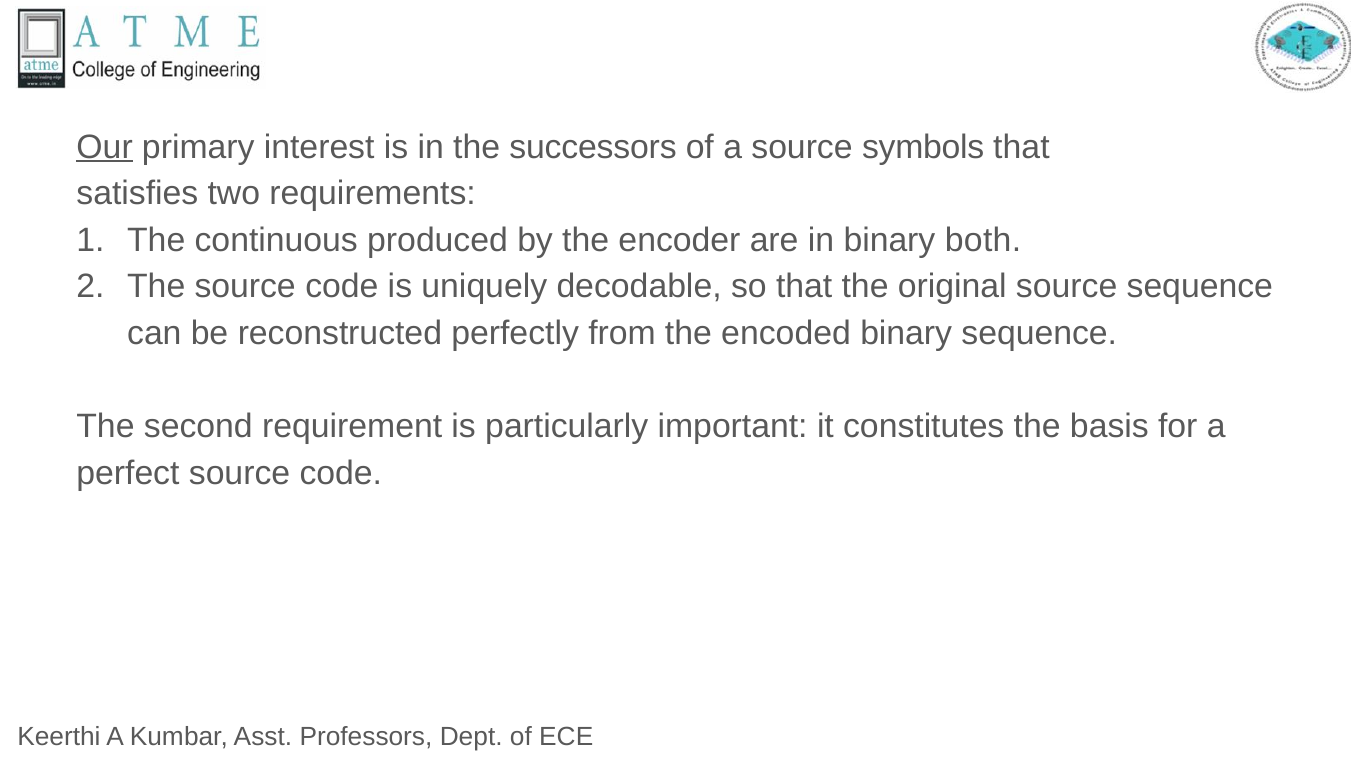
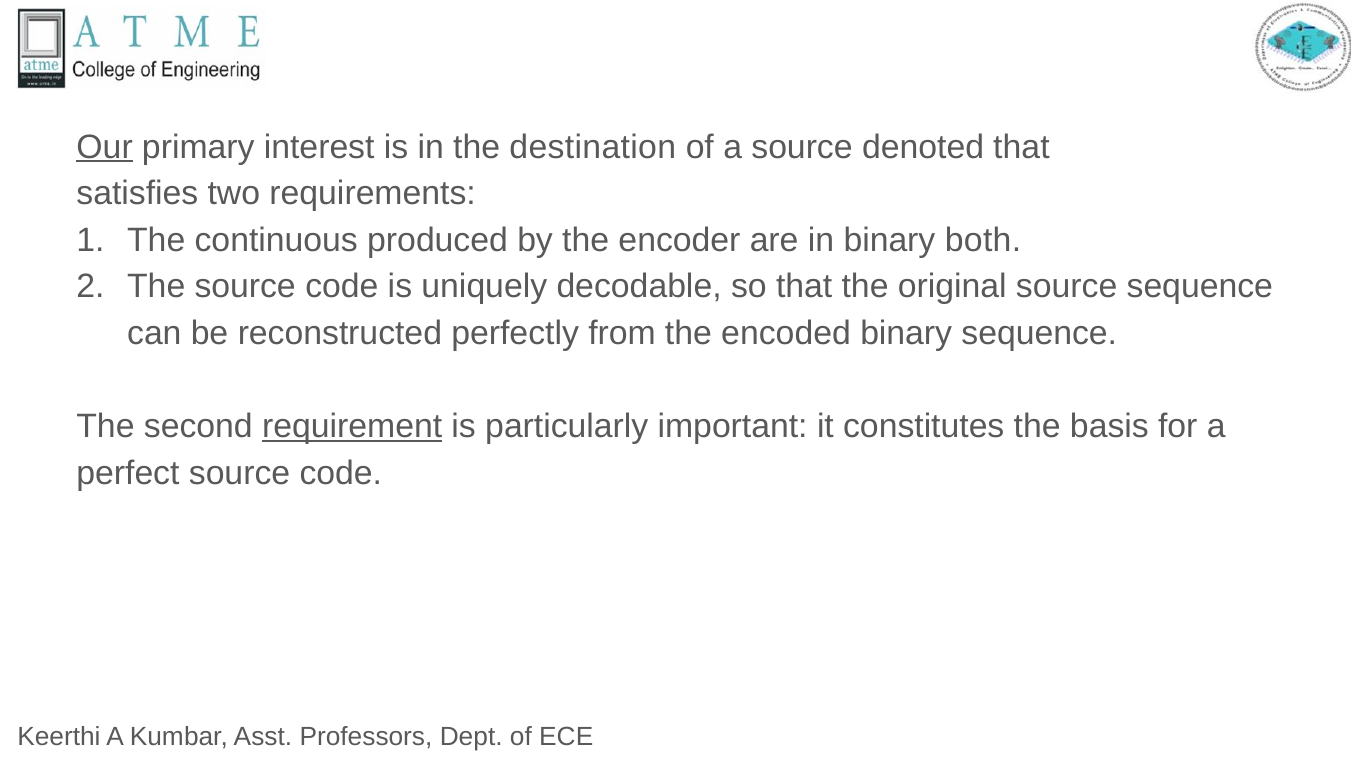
successors: successors -> destination
symbols: symbols -> denoted
requirement underline: none -> present
